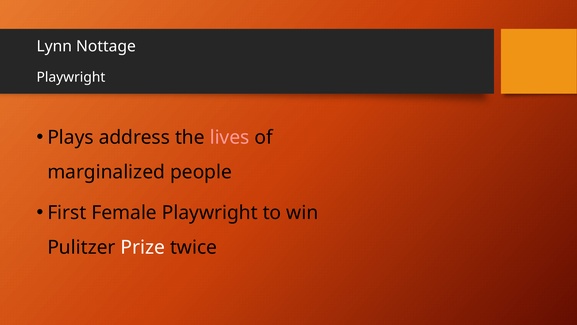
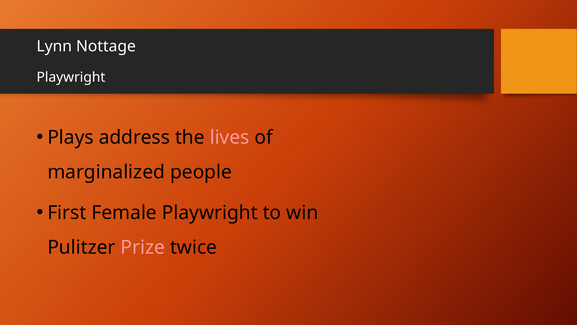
Prize colour: white -> pink
